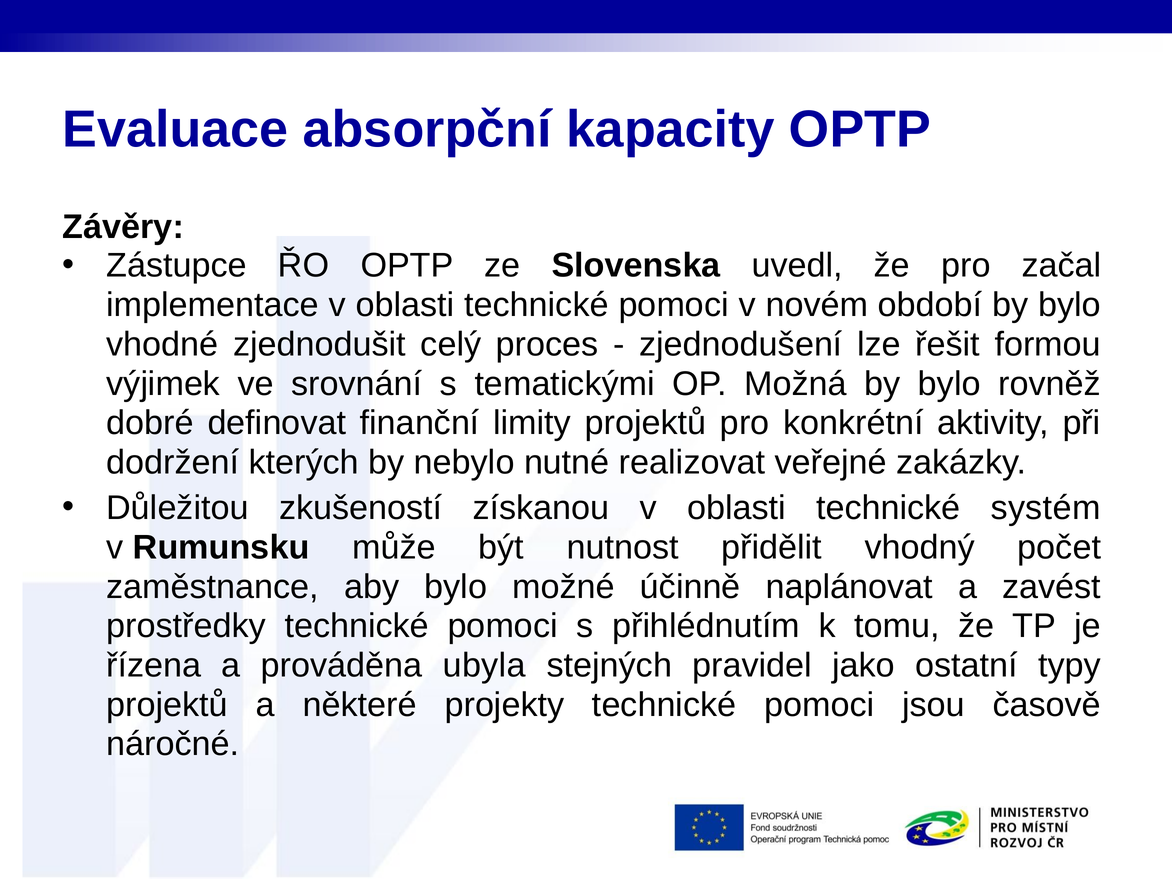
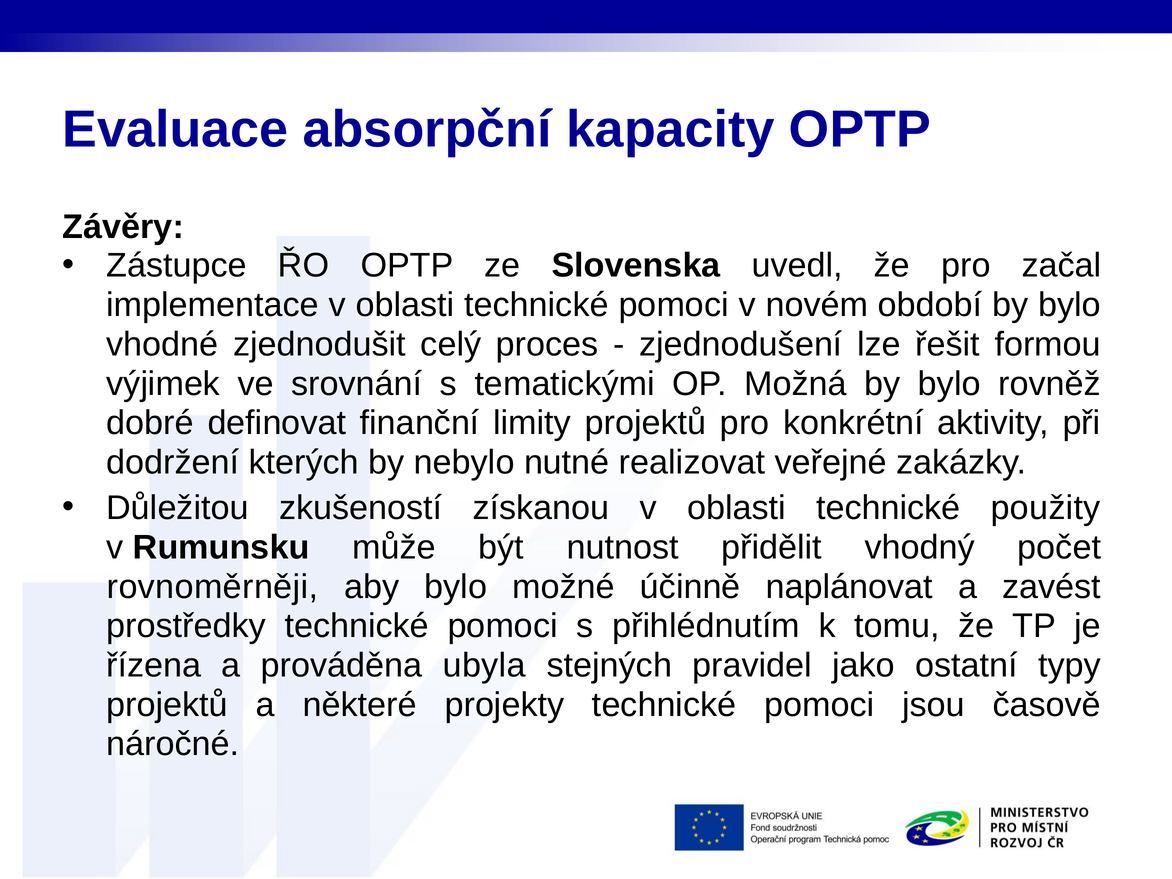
systém: systém -> použity
zaměstnance: zaměstnance -> rovnoměrněji
